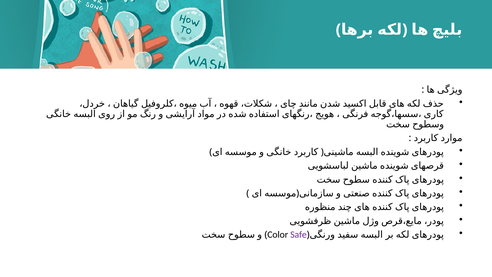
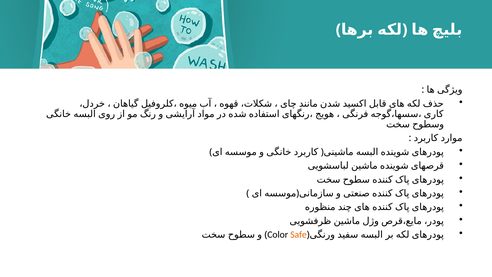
Safe colour: purple -> orange
